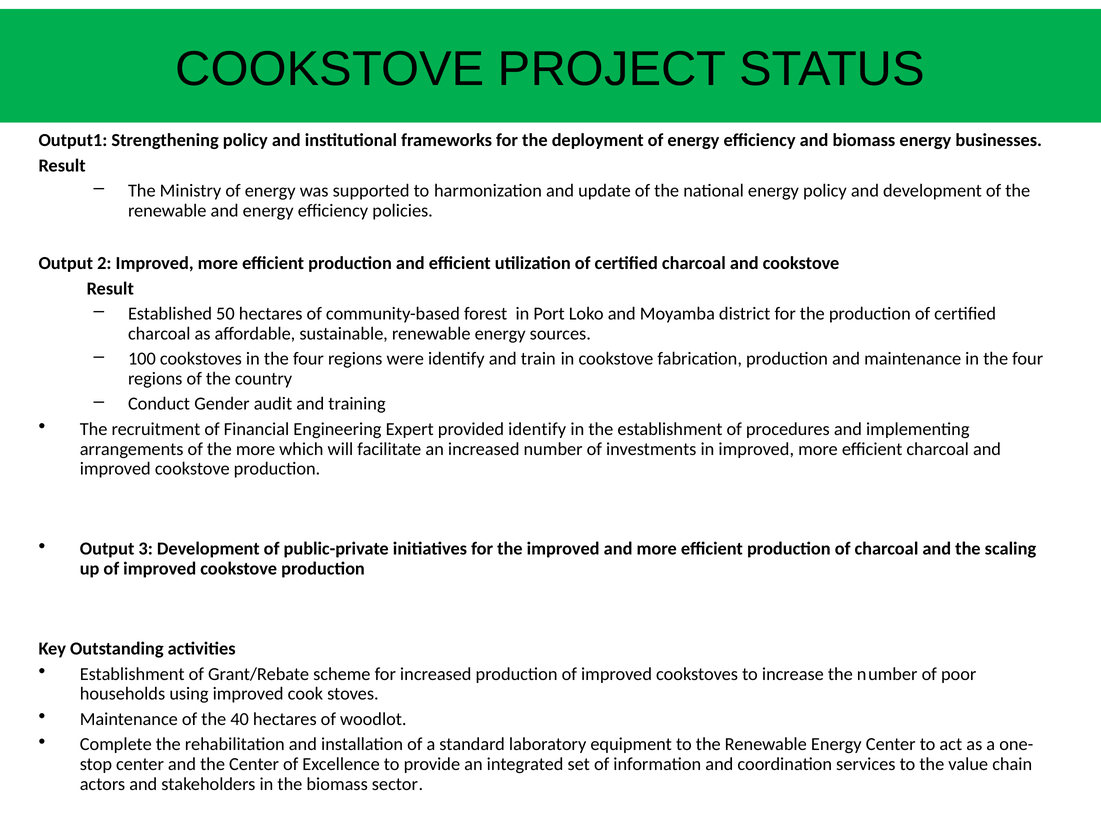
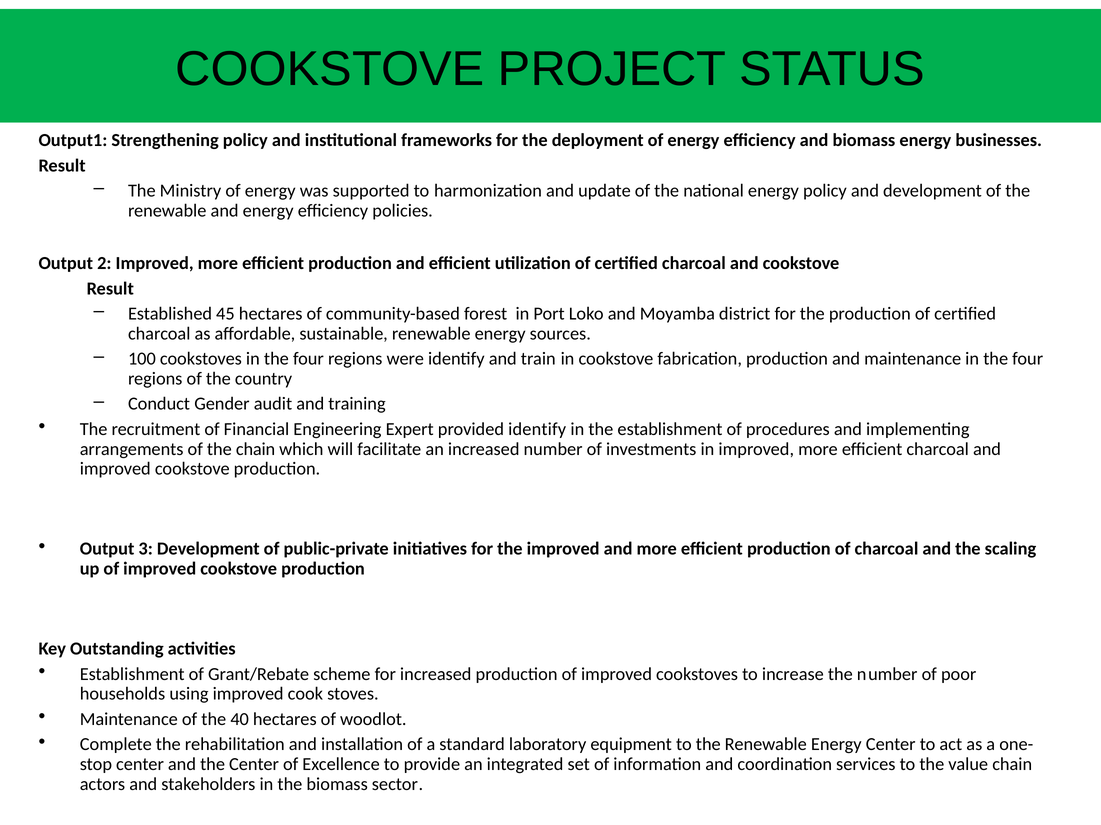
50: 50 -> 45
the more: more -> chain
